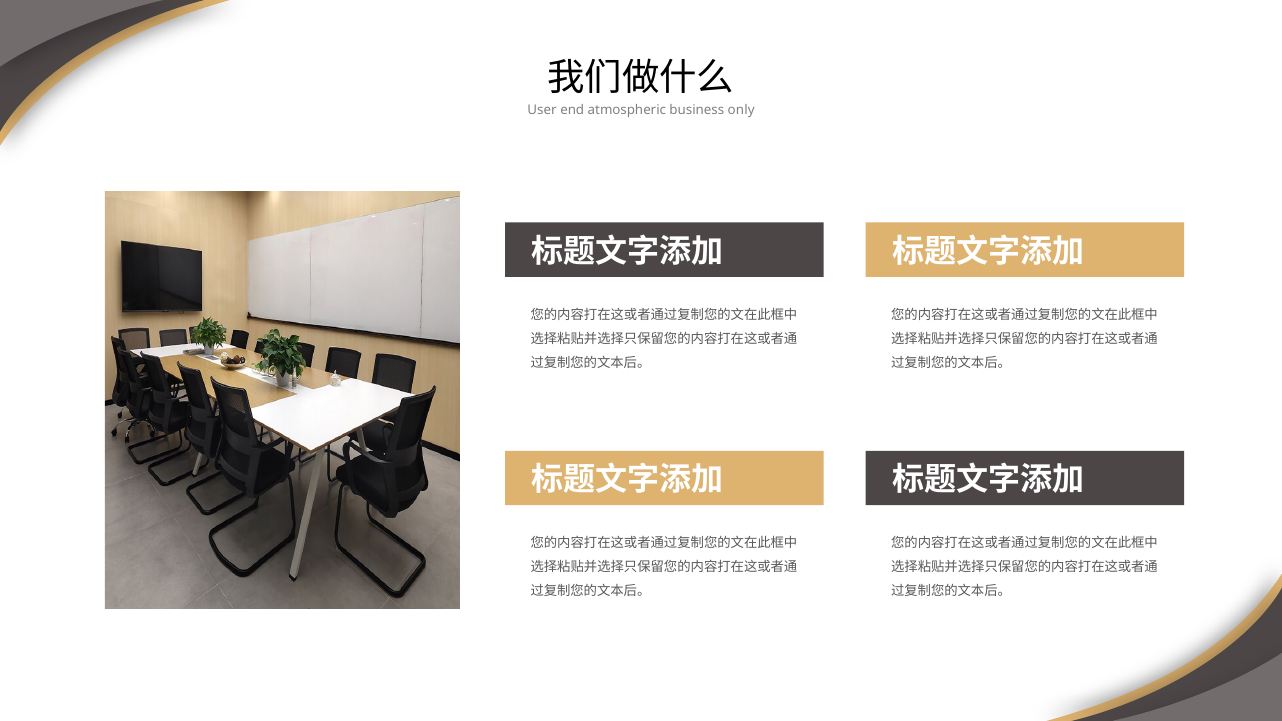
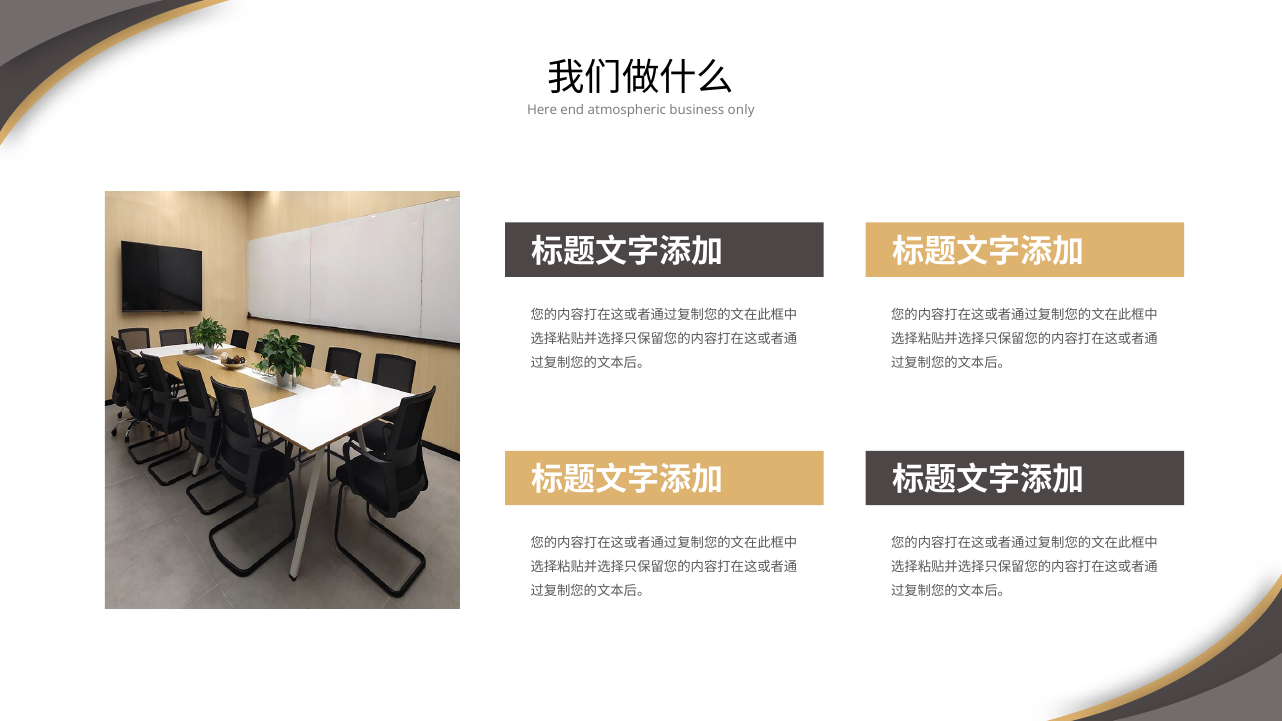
User: User -> Here
